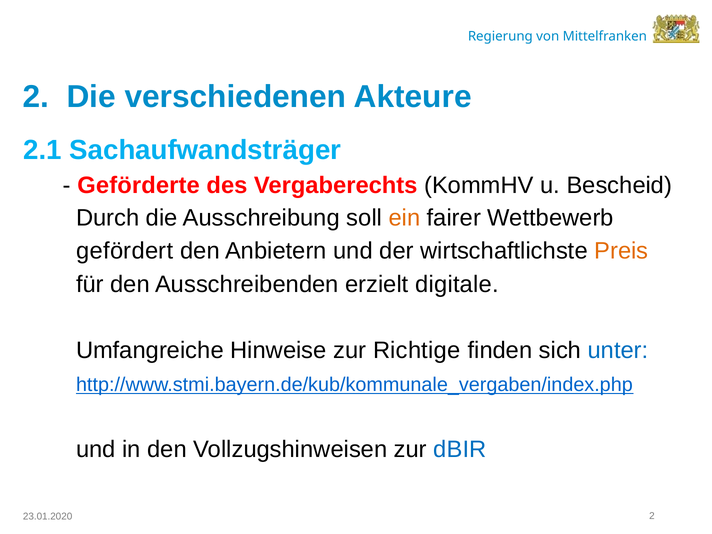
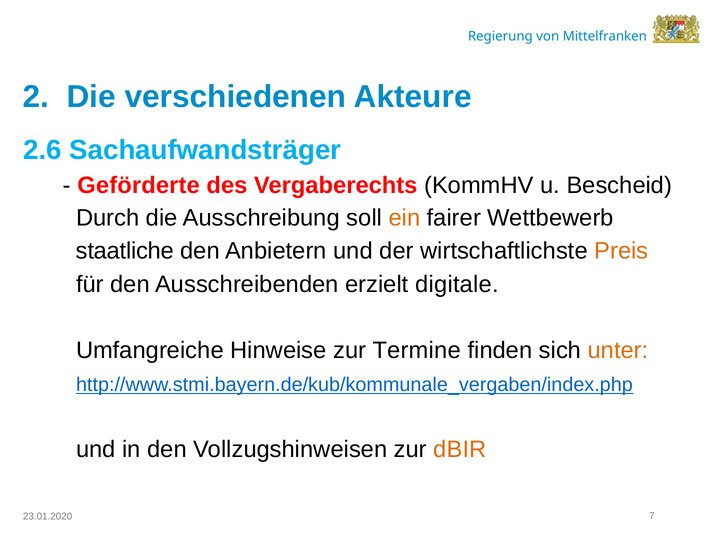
2.1: 2.1 -> 2.6
gefördert: gefördert -> staatliche
Richtige: Richtige -> Termine
unter colour: blue -> orange
dBIR colour: blue -> orange
2 at (652, 516): 2 -> 7
